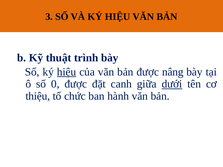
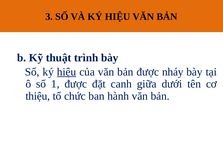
nâng: nâng -> nháy
0: 0 -> 1
dưới underline: present -> none
